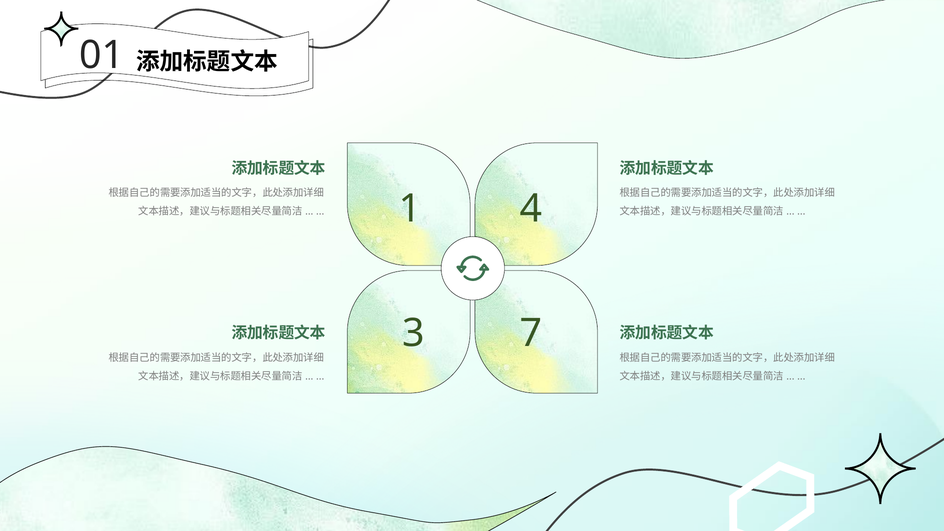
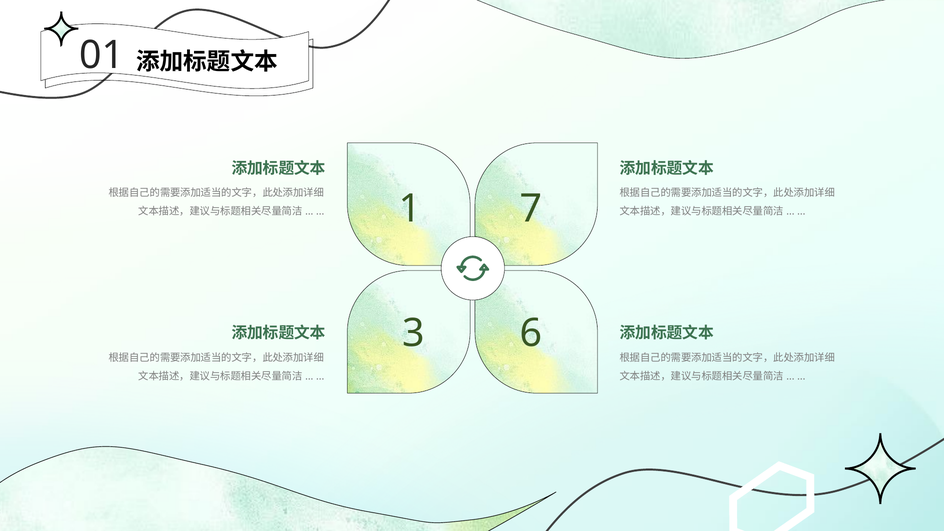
4: 4 -> 7
7: 7 -> 6
